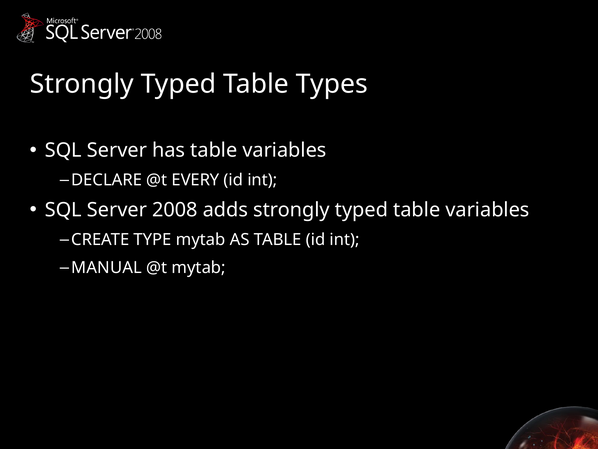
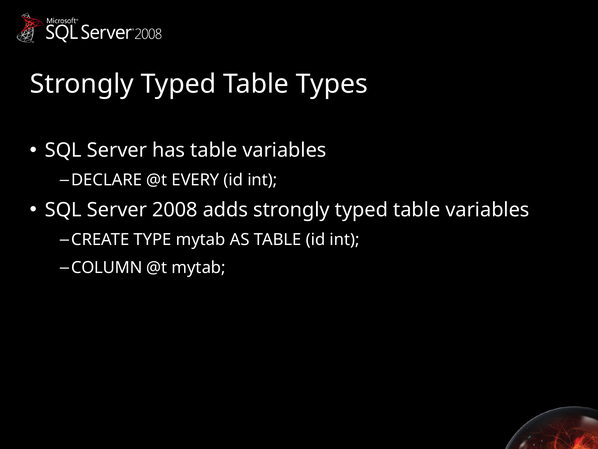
MANUAL: MANUAL -> COLUMN
